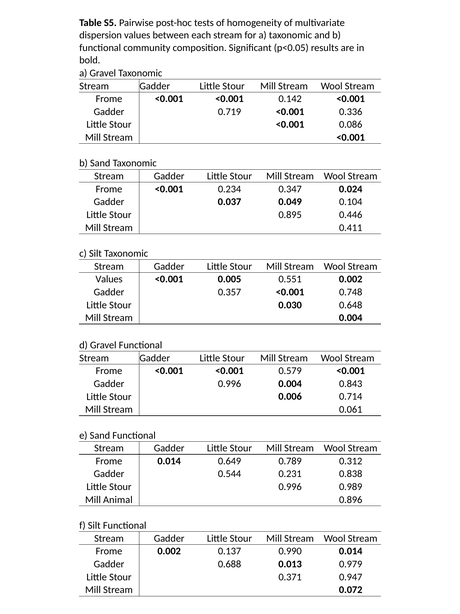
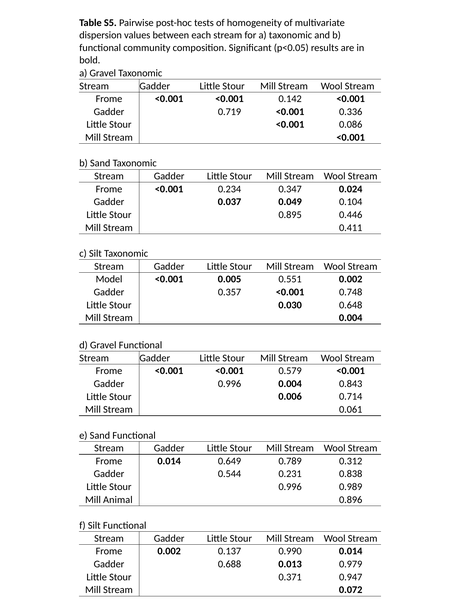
Values at (109, 279): Values -> Model
